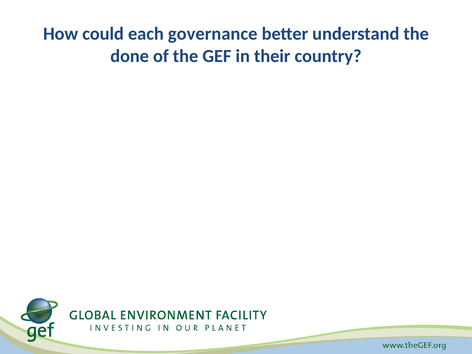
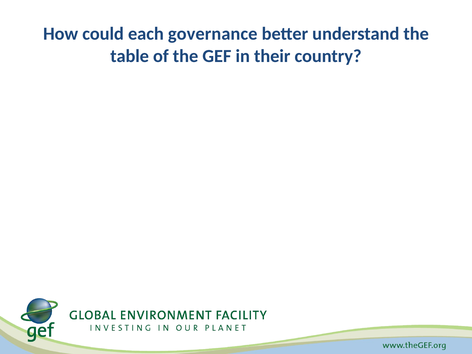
done: done -> table
